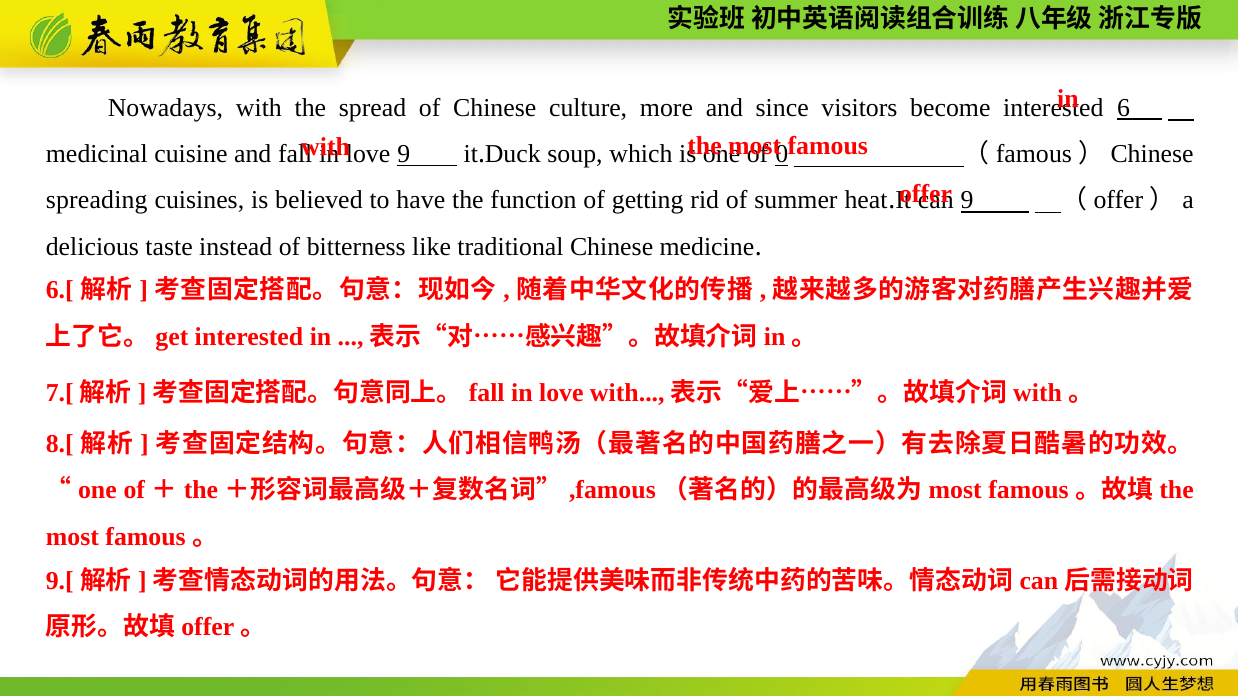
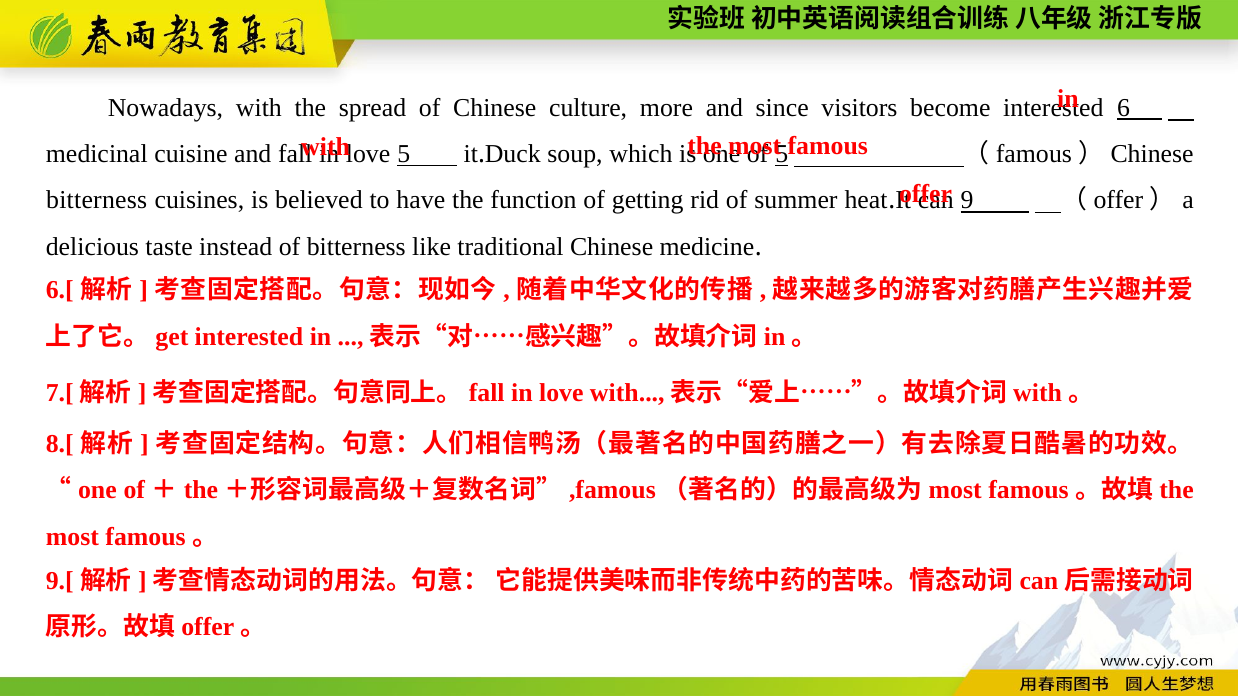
love 9: 9 -> 5
0 at (782, 154): 0 -> 5
spreading at (97, 201): spreading -> bitterness
